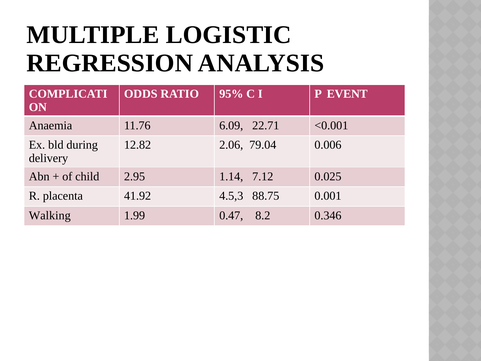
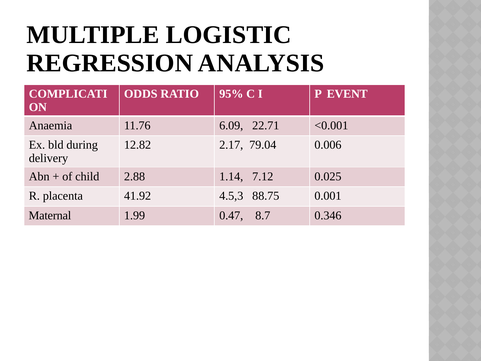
2.06: 2.06 -> 2.17
2.95: 2.95 -> 2.88
Walking: Walking -> Maternal
8.2: 8.2 -> 8.7
